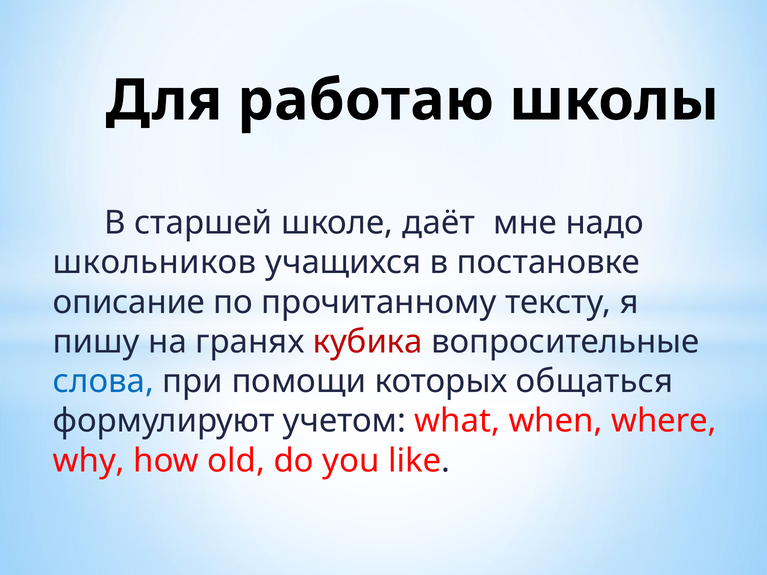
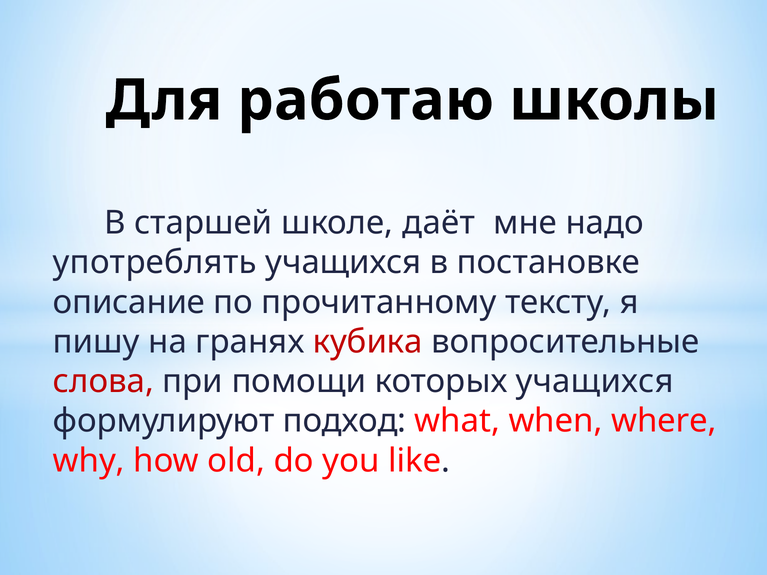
школьников: школьников -> употреблять
слова colour: blue -> red
которых общаться: общаться -> учащихся
учетом: учетом -> подход
